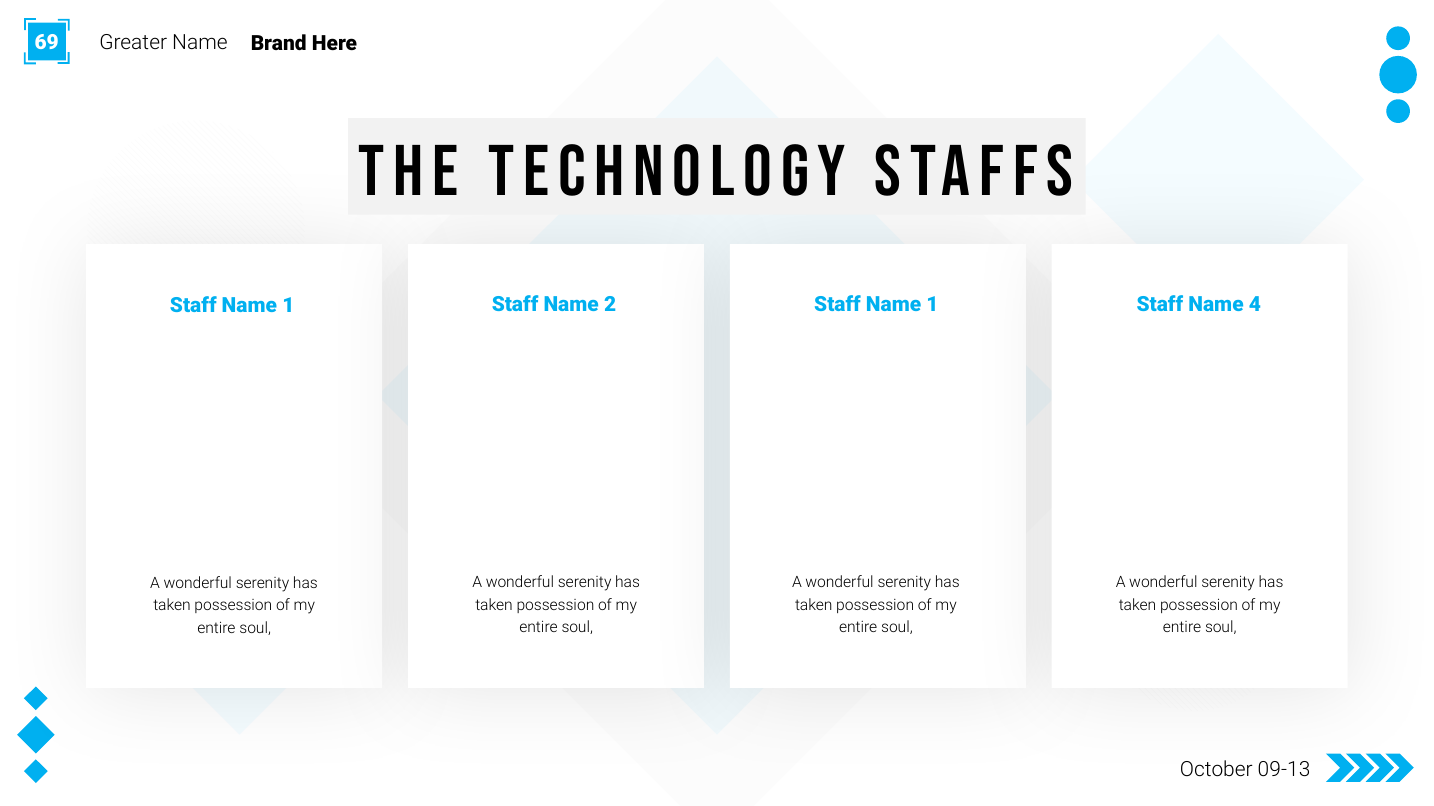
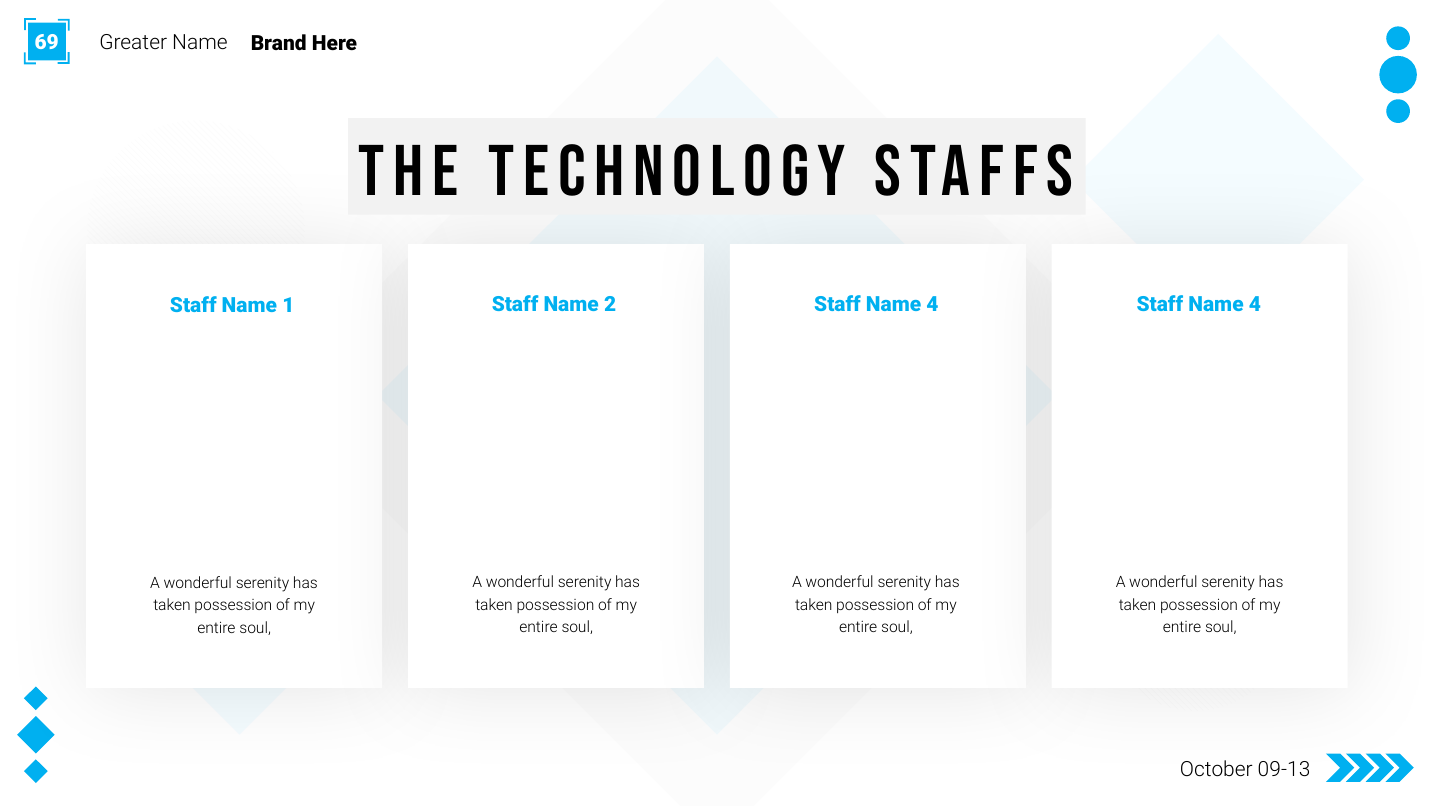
1 at (933, 305): 1 -> 4
